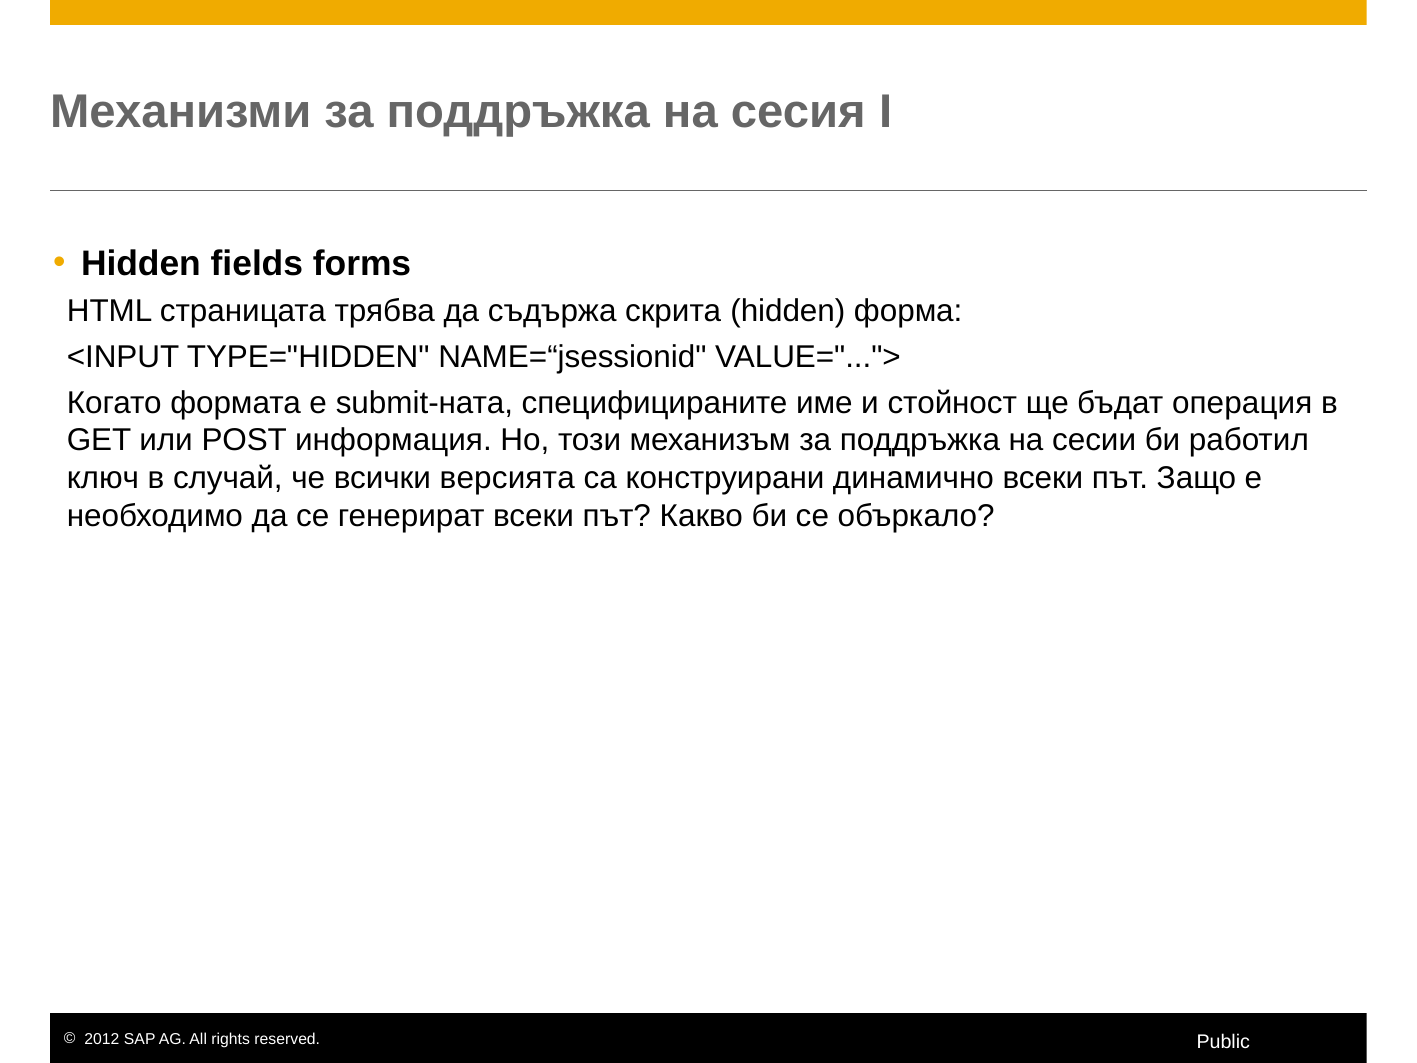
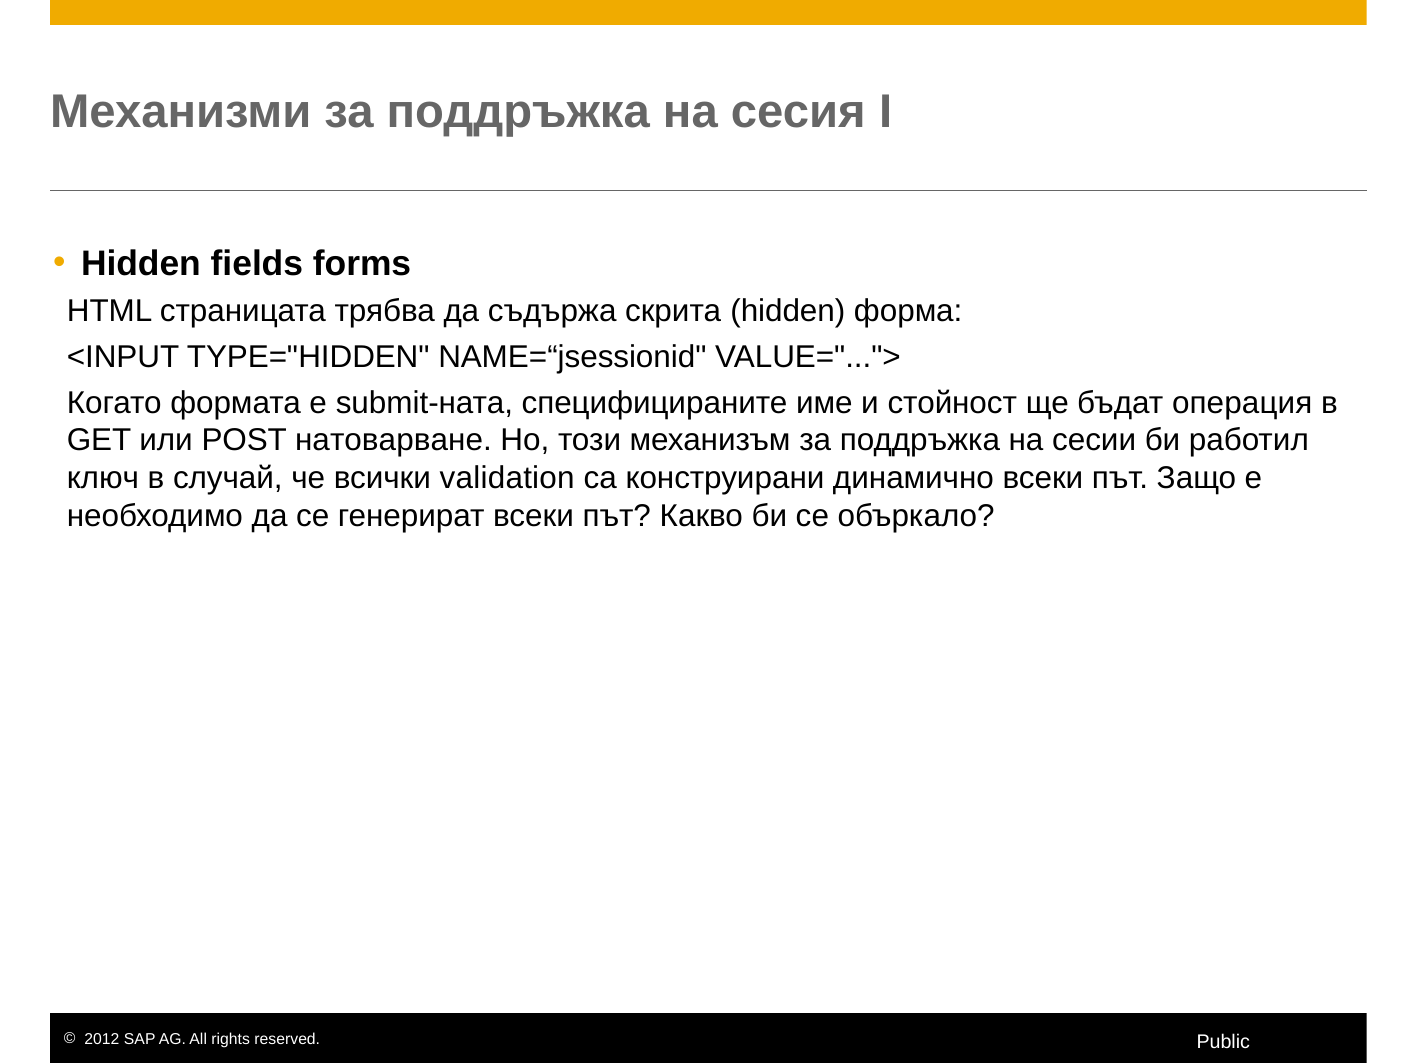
информация: информация -> натоварване
версията: версията -> validation
